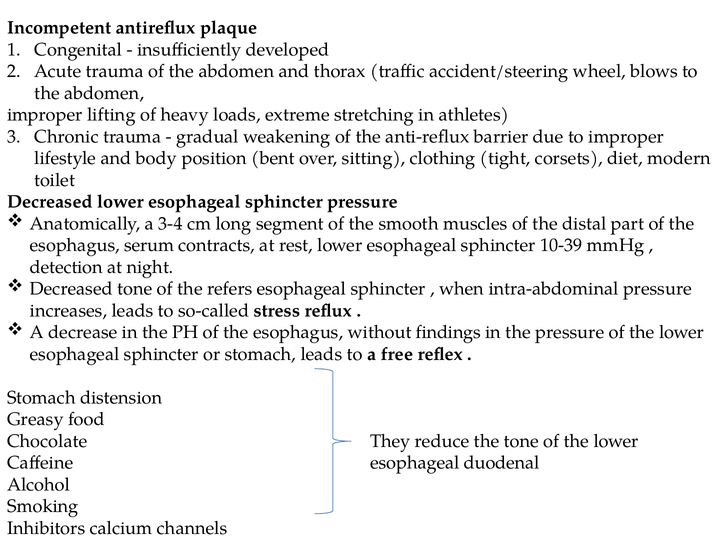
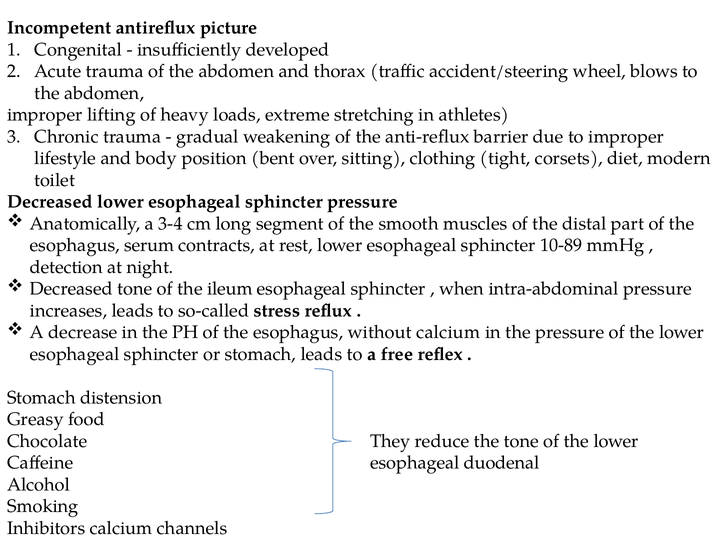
plaque: plaque -> picture
10-39: 10-39 -> 10-89
refers: refers -> ileum
without findings: findings -> calcium
